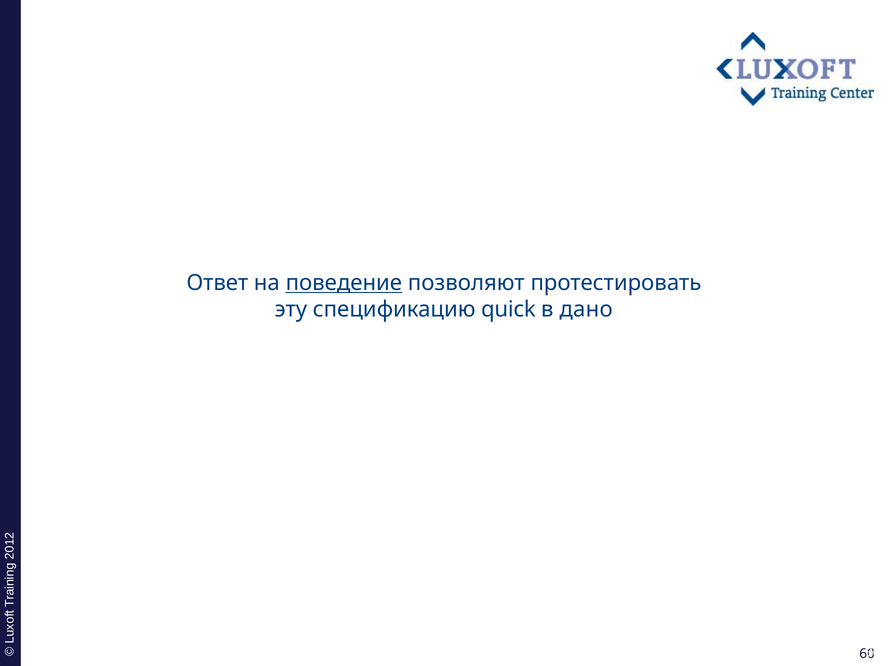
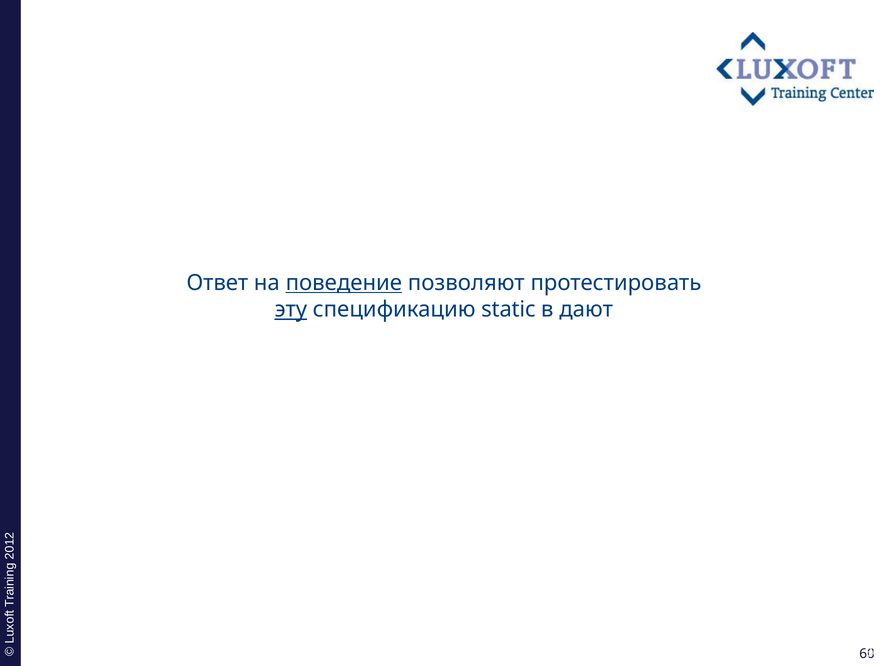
эту underline: none -> present
quick: quick -> static
дано: дано -> дают
